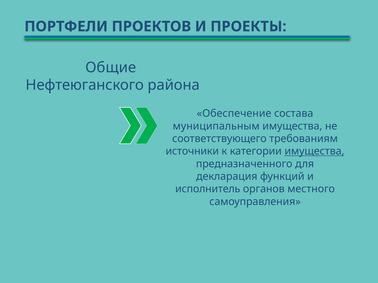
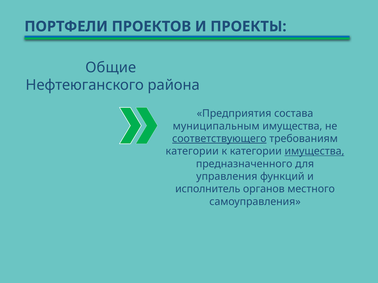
Обеспечение: Обеспечение -> Предприятия
соответствующего underline: none -> present
источники at (192, 152): источники -> категории
декларация: декларация -> управления
